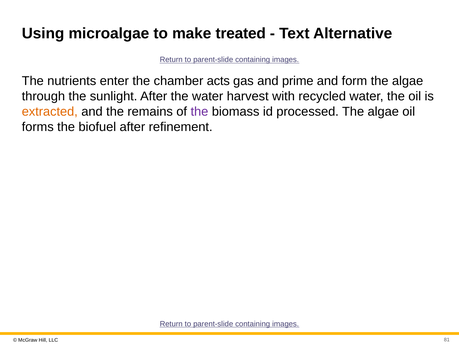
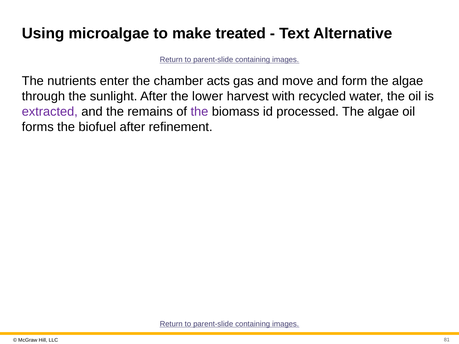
prime: prime -> move
the water: water -> lower
extracted colour: orange -> purple
